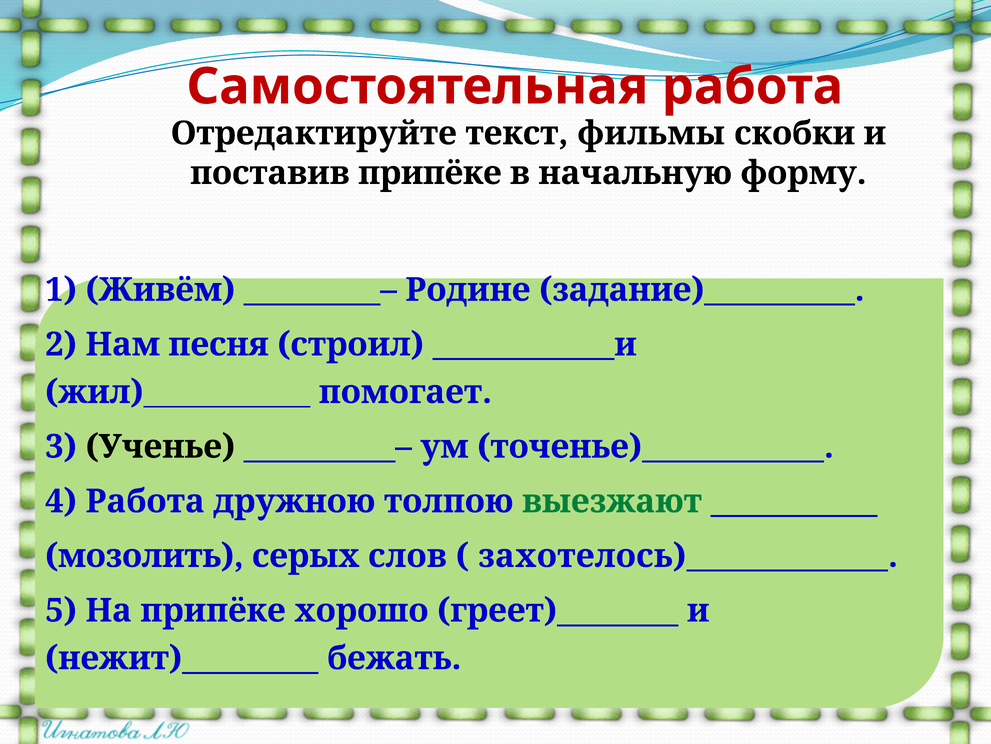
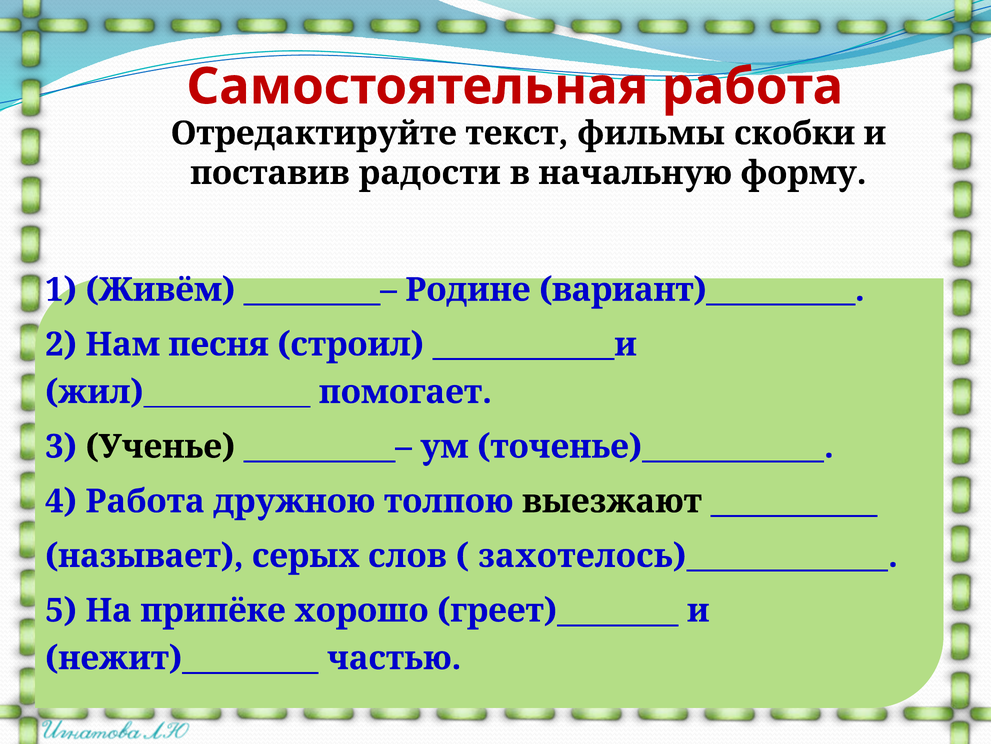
поставив припёке: припёке -> радости
задание)__________: задание)__________ -> вариант)__________
выезжают colour: green -> black
мозолить: мозолить -> называет
бежать: бежать -> частью
